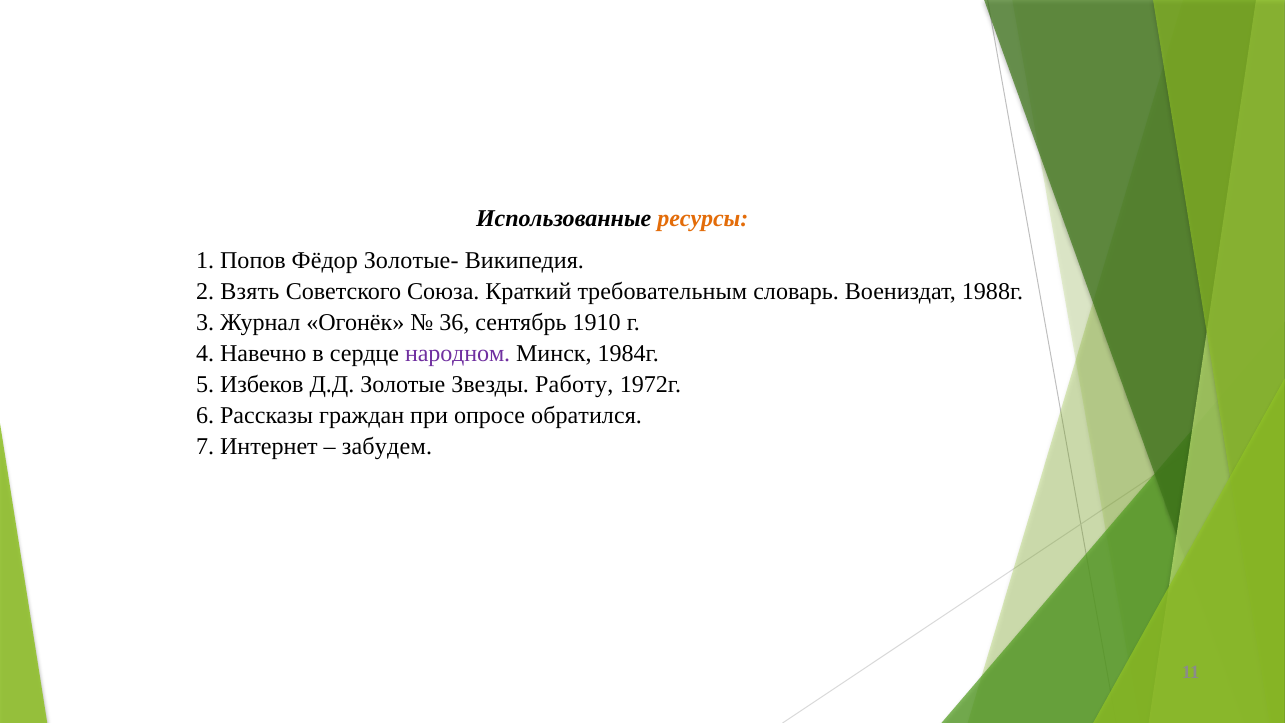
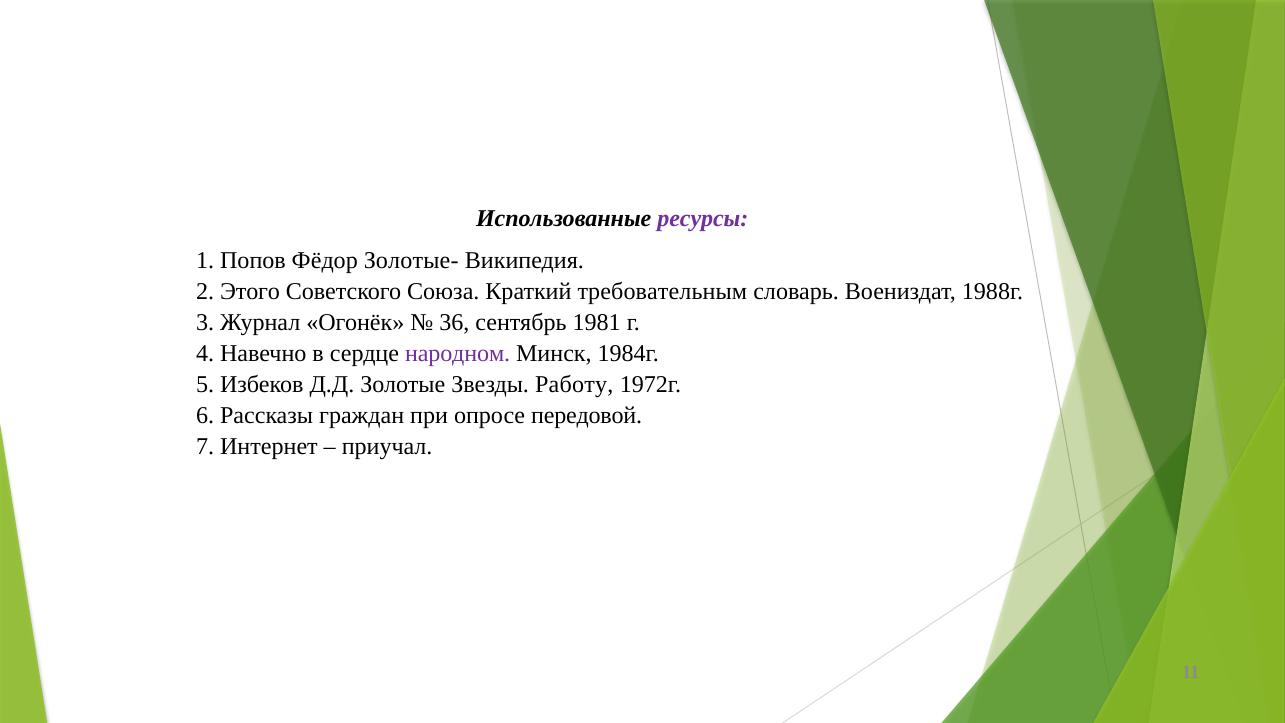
ресурсы colour: orange -> purple
Взять: Взять -> Этого
1910: 1910 -> 1981
обратился: обратился -> передовой
забудем: забудем -> приучал
